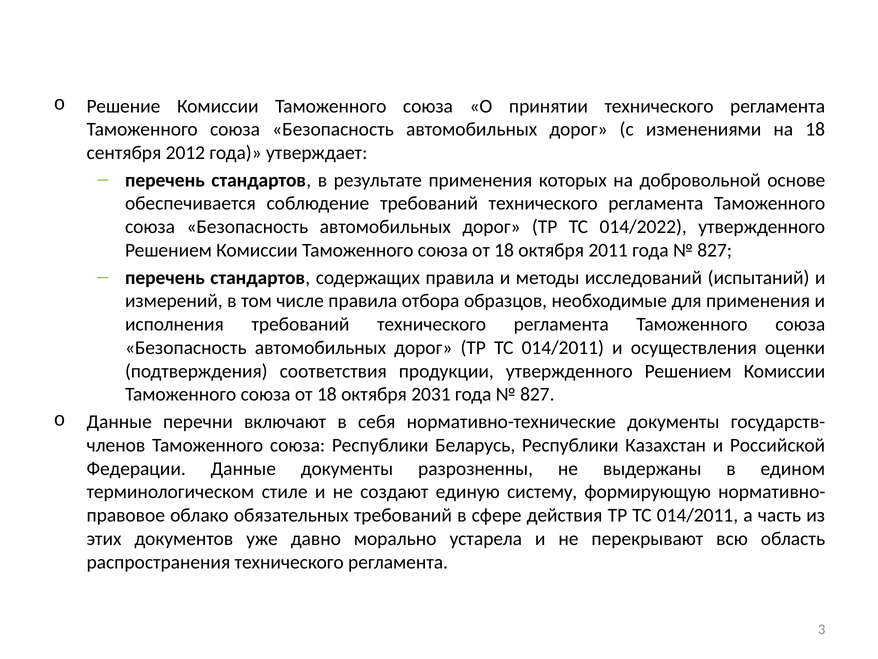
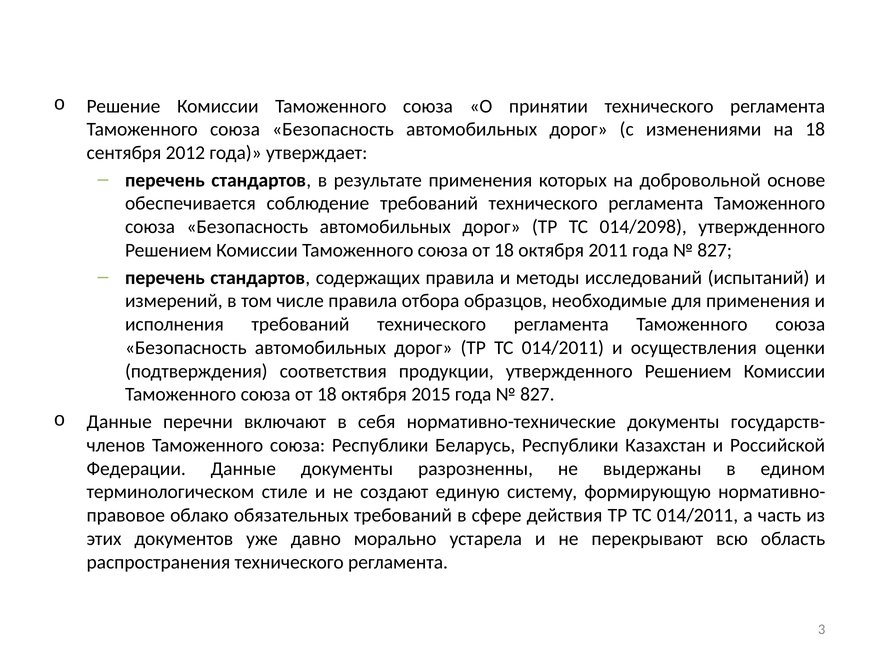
014/2022: 014/2022 -> 014/2098
2031: 2031 -> 2015
